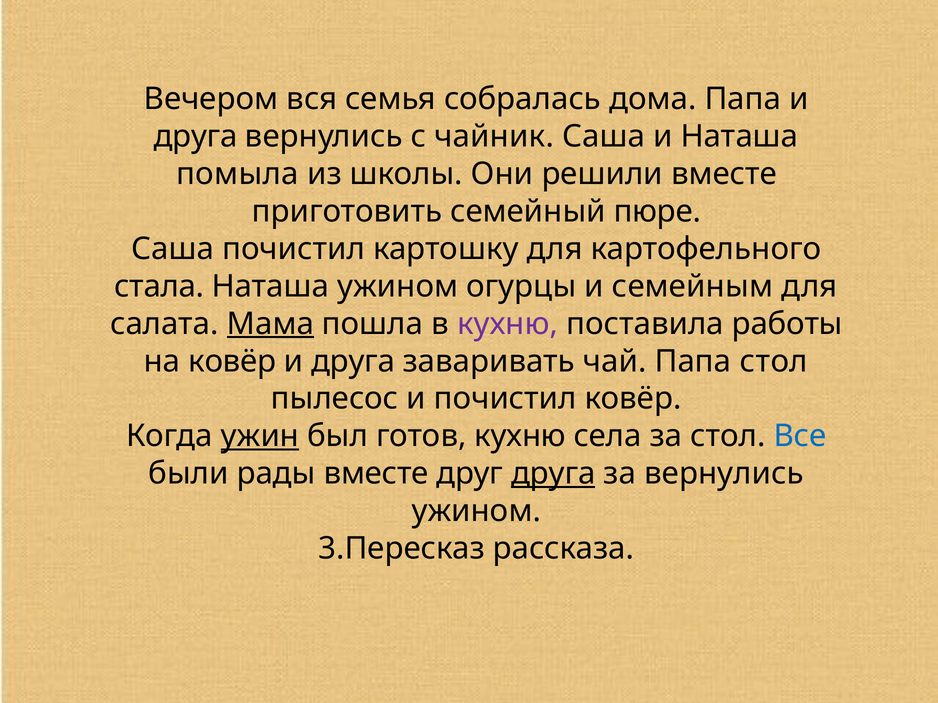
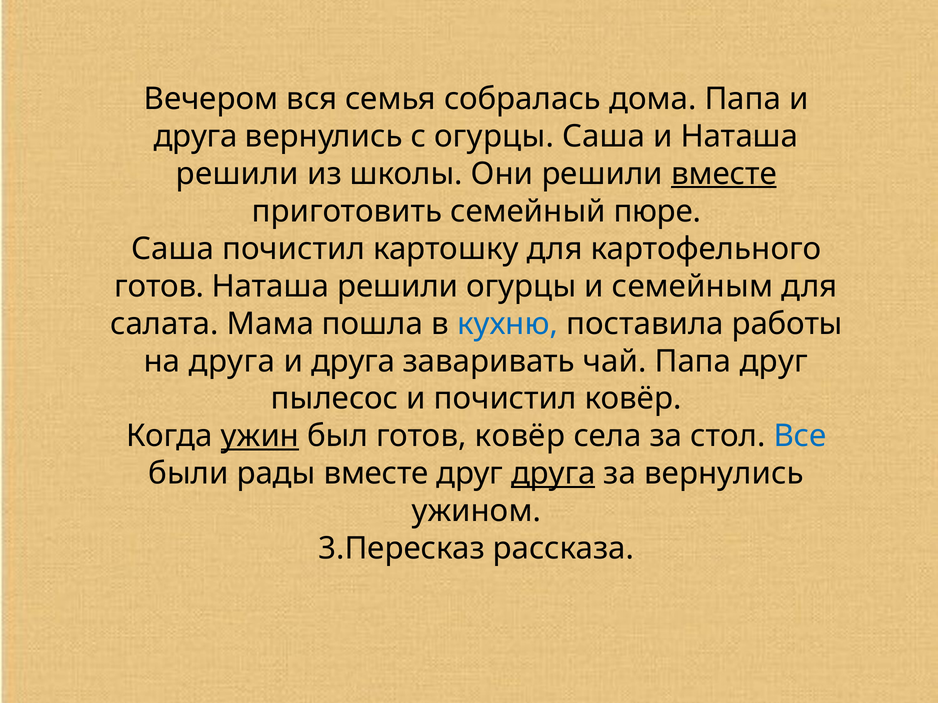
с чайник: чайник -> огурцы
помыла at (237, 174): помыла -> решили
вместе at (724, 174) underline: none -> present
стала at (159, 286): стала -> готов
ужином at (398, 286): ужином -> решили
Мама underline: present -> none
кухню at (508, 324) colour: purple -> blue
на ковёр: ковёр -> друга
Папа стол: стол -> друг
готов кухню: кухню -> ковёр
